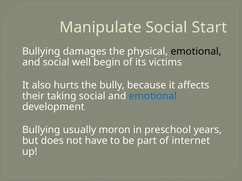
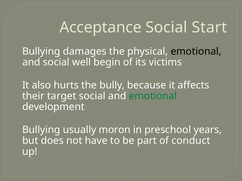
Manipulate: Manipulate -> Acceptance
taking: taking -> target
emotional at (153, 96) colour: blue -> green
internet: internet -> conduct
